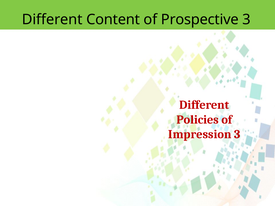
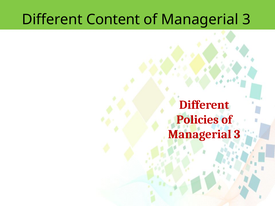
Prospective at (200, 20): Prospective -> Managerial
Impression at (200, 134): Impression -> Managerial
